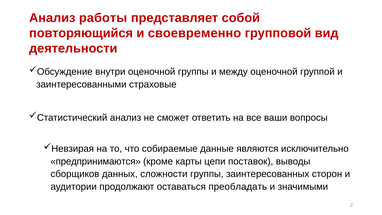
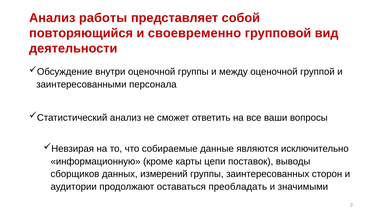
страховые: страховые -> персонала
предпринимаются: предпринимаются -> информационную
сложности: сложности -> измерений
